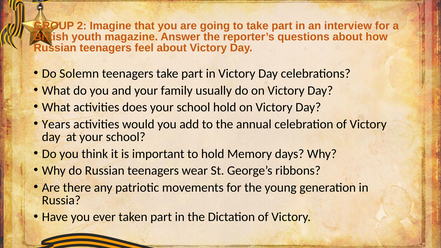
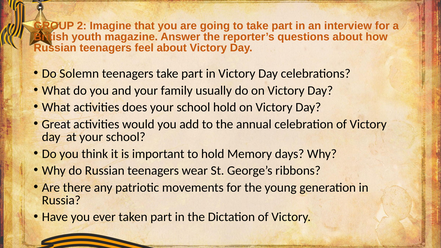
Years: Years -> Great
